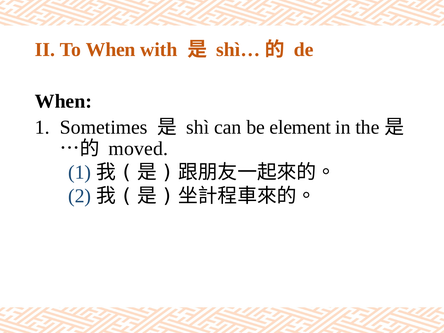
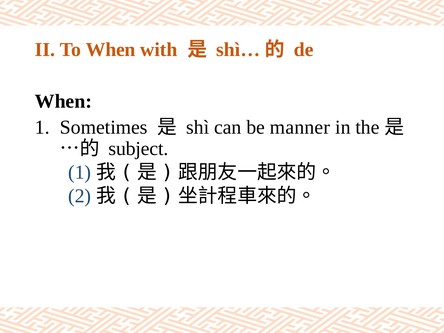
element: element -> manner
moved: moved -> subject
